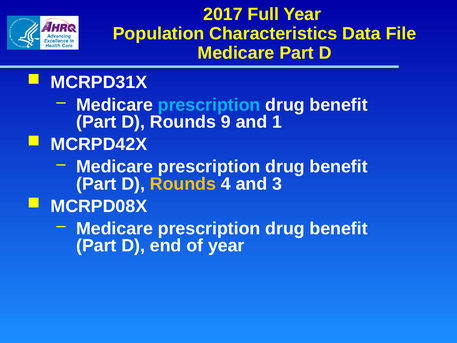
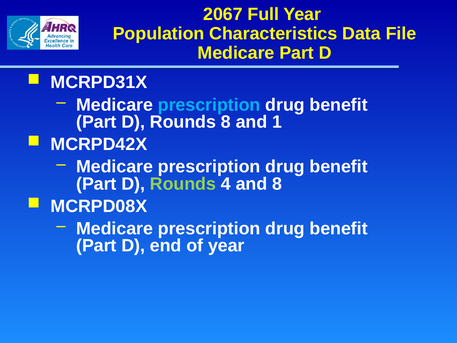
2017: 2017 -> 2067
Rounds 9: 9 -> 8
Rounds at (183, 184) colour: yellow -> light green
and 3: 3 -> 8
